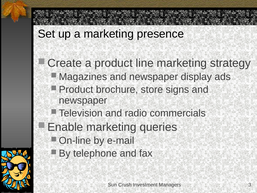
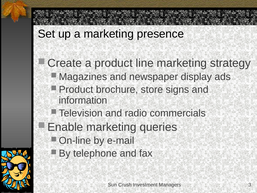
newspaper at (83, 100): newspaper -> information
